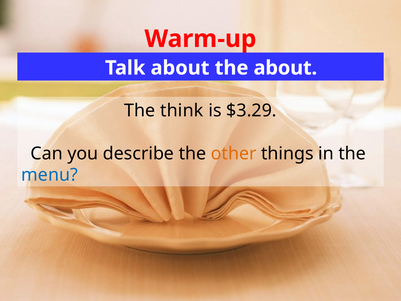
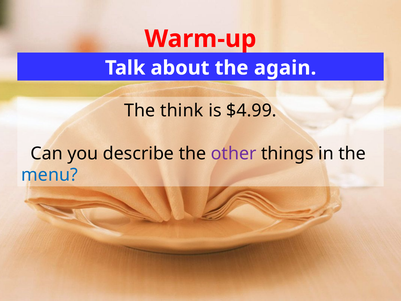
the about: about -> again
$3.29: $3.29 -> $4.99
other colour: orange -> purple
